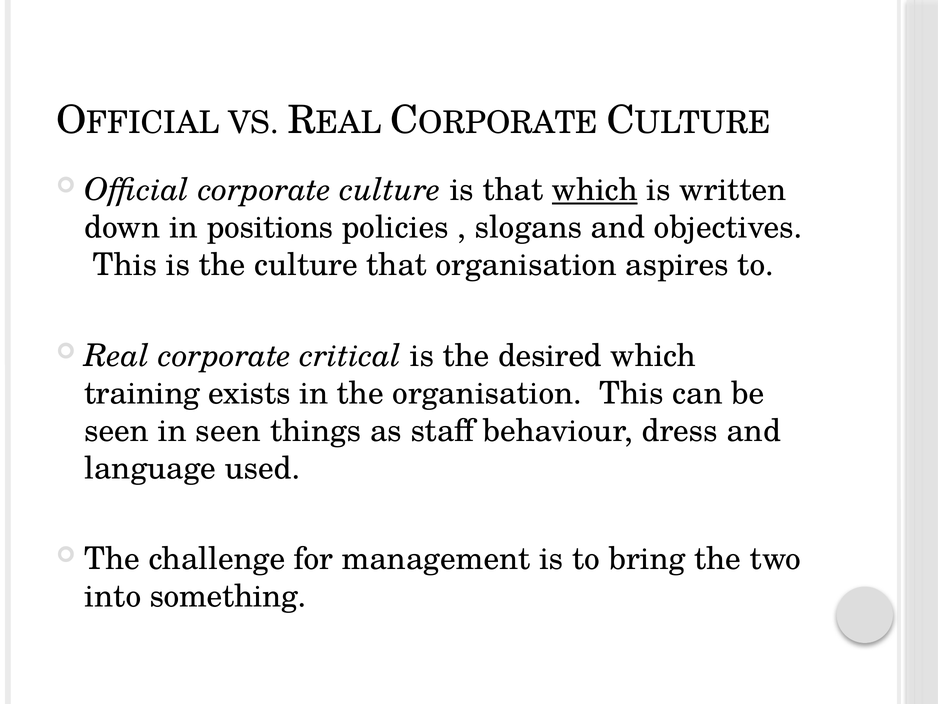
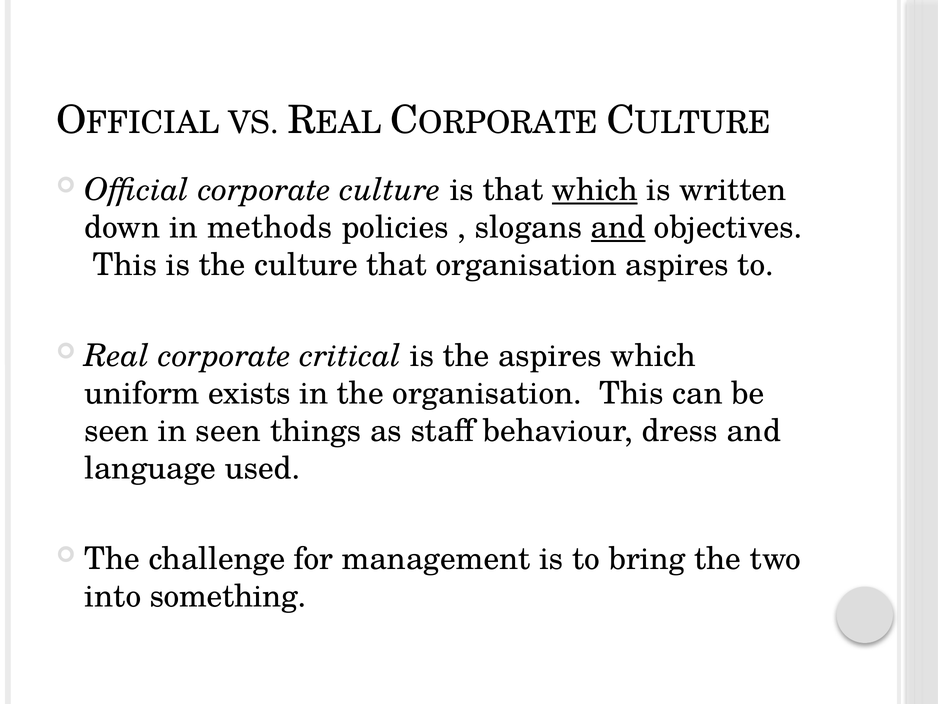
positions: positions -> methods
and at (618, 227) underline: none -> present
the desired: desired -> aspires
training: training -> uniform
